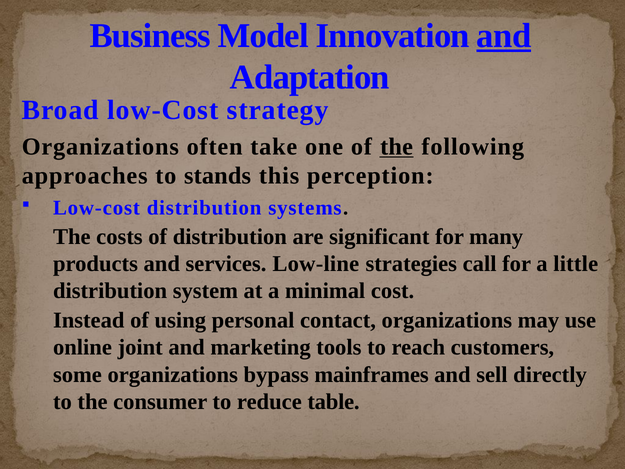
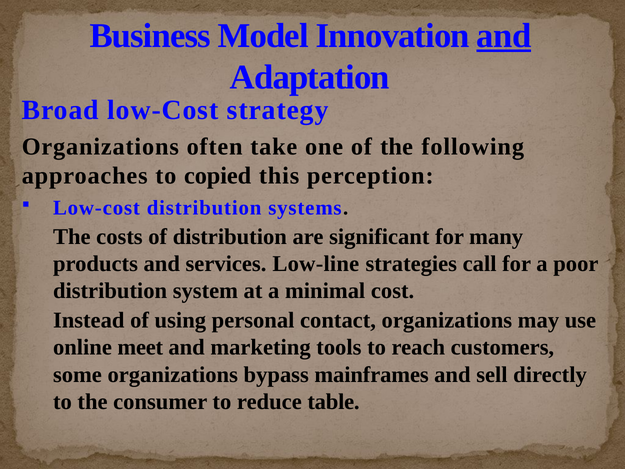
the at (397, 146) underline: present -> none
stands: stands -> copied
little: little -> poor
joint: joint -> meet
